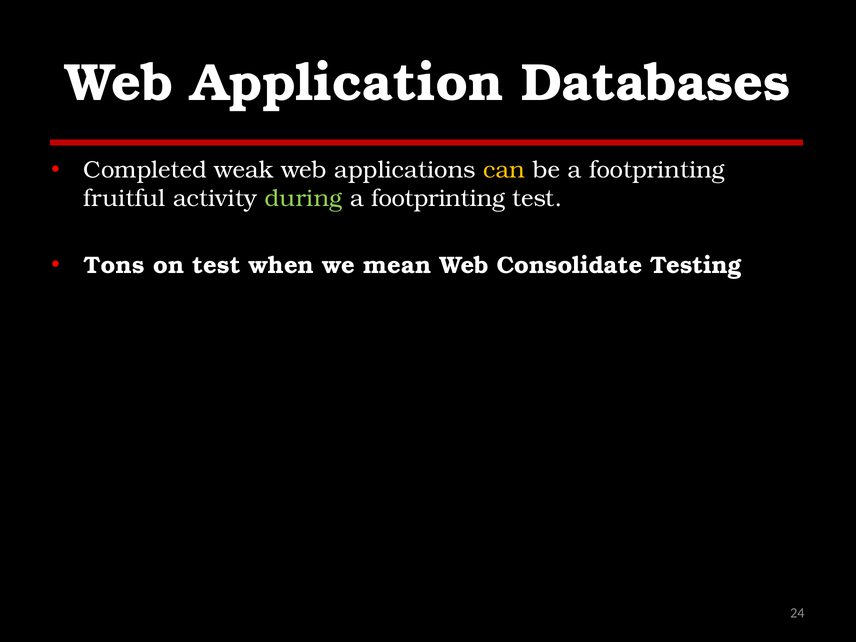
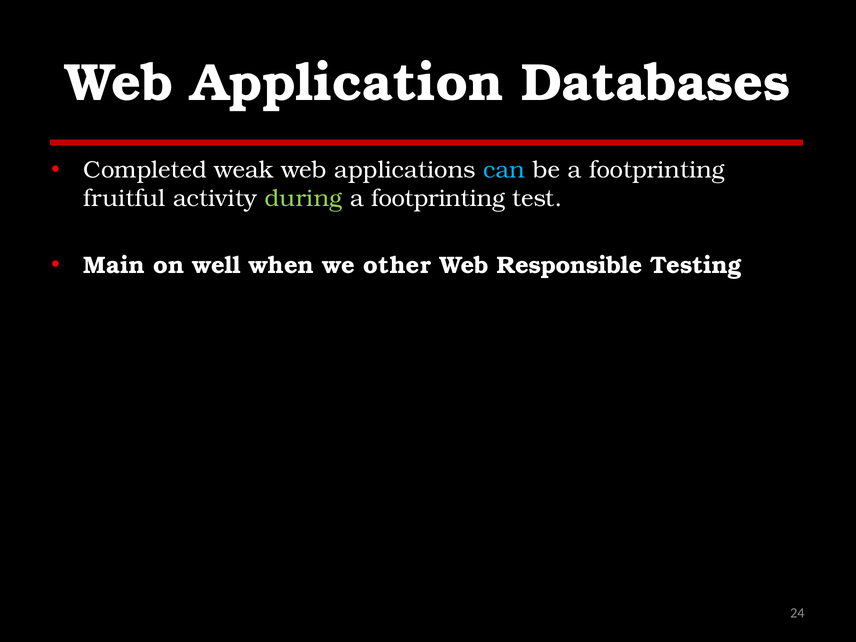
can colour: yellow -> light blue
Tons: Tons -> Main
on test: test -> well
mean: mean -> other
Consolidate: Consolidate -> Responsible
